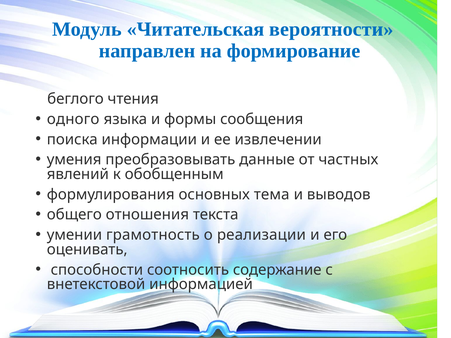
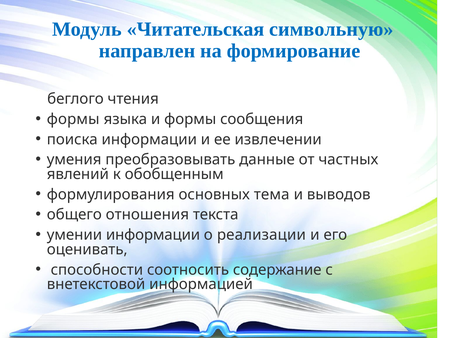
вероятности: вероятности -> символьную
одного at (73, 119): одного -> формы
умении грамотность: грамотность -> информации
